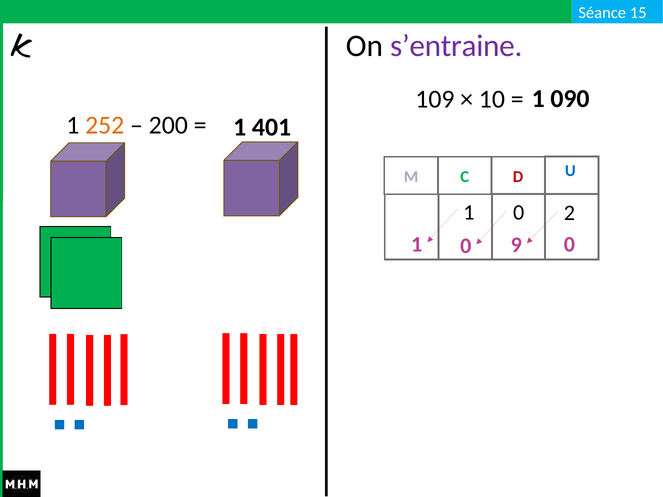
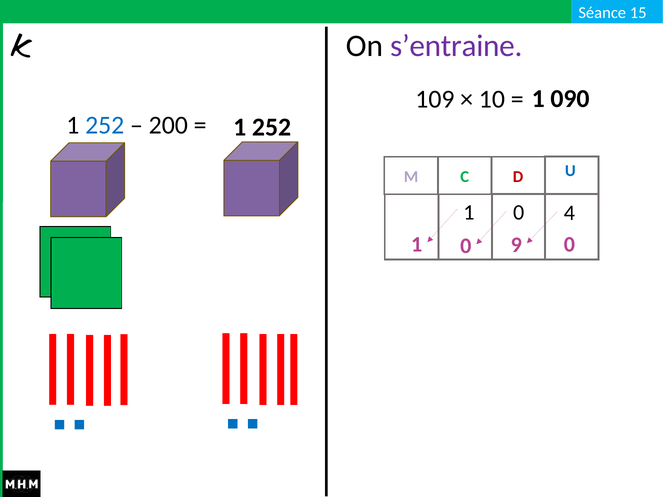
252 at (105, 126) colour: orange -> blue
401 at (272, 127): 401 -> 252
2: 2 -> 4
